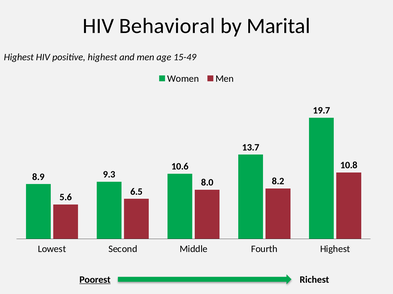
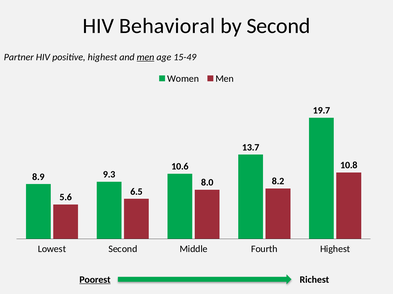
by Marital: Marital -> Second
Highest at (19, 57): Highest -> Partner
men at (146, 57) underline: none -> present
